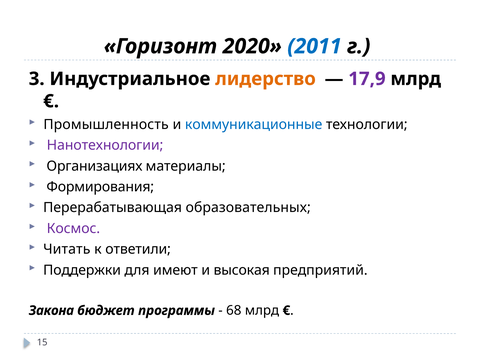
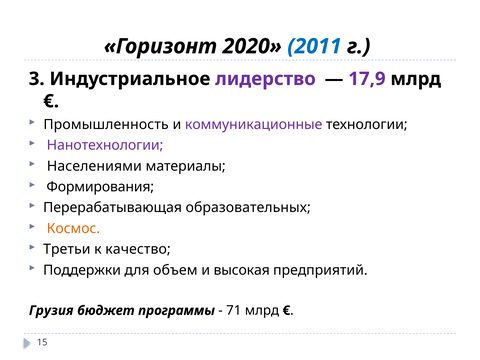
лидерство colour: orange -> purple
коммуникационные colour: blue -> purple
Организациях: Организациях -> Населениями
Космос colour: purple -> orange
Читать: Читать -> Третьи
ответили: ответили -> качество
имеют: имеют -> объем
Закона: Закона -> Грузия
68: 68 -> 71
